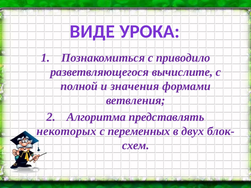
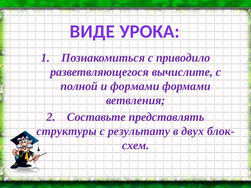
и значения: значения -> формами
Алгоритма: Алгоритма -> Составьте
некоторых: некоторых -> структуры
переменных: переменных -> результату
